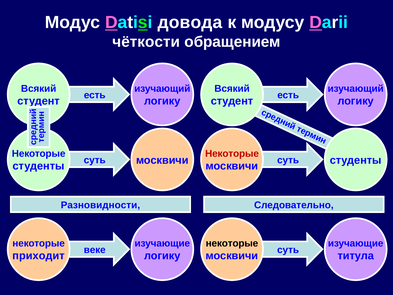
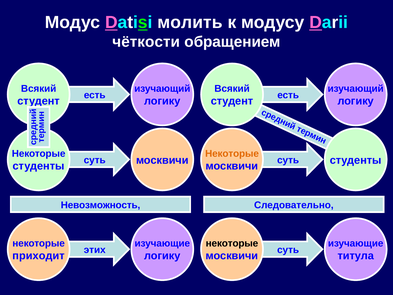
довода: довода -> молить
Некоторые at (232, 153) colour: red -> orange
Разновидности: Разновидности -> Невозможность
веке: веке -> этих
